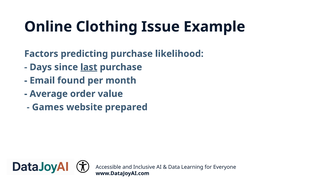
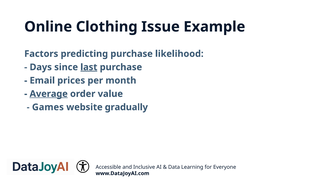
found: found -> prices
Average underline: none -> present
prepared: prepared -> gradually
